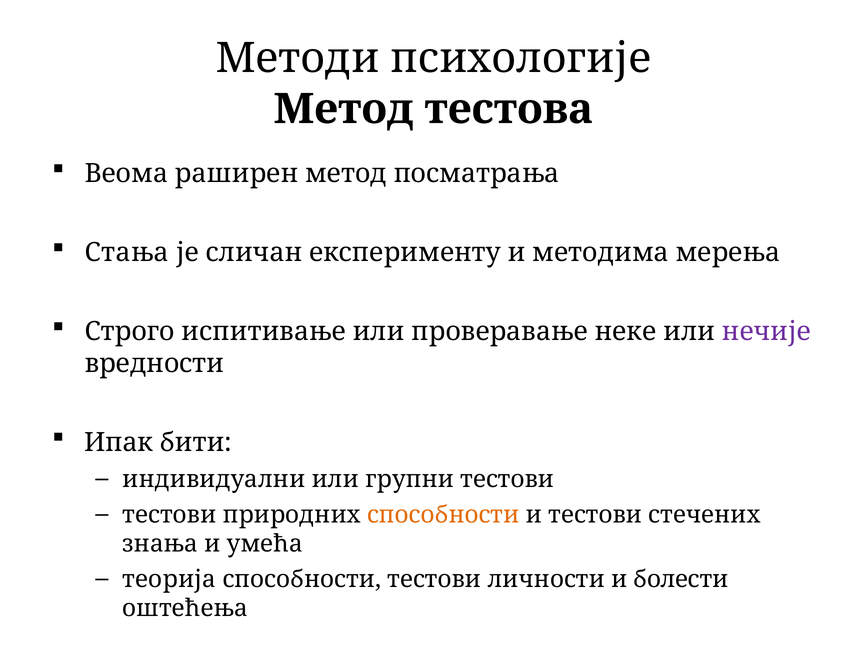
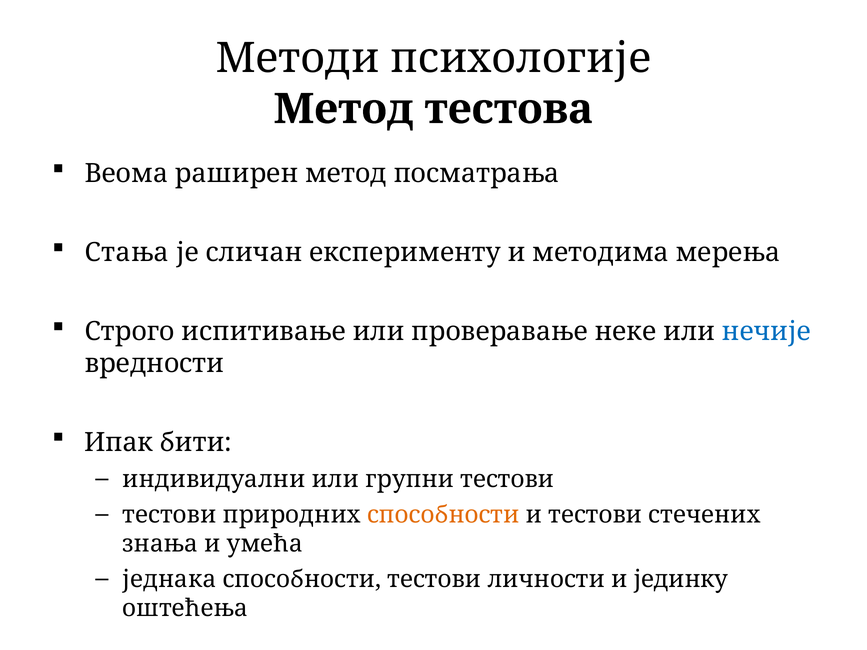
нечије colour: purple -> blue
теорија: теорија -> једнака
болести: болести -> јединку
